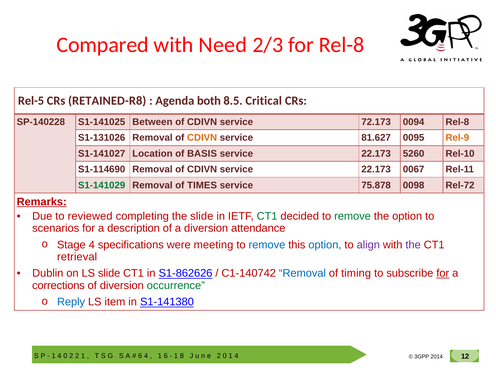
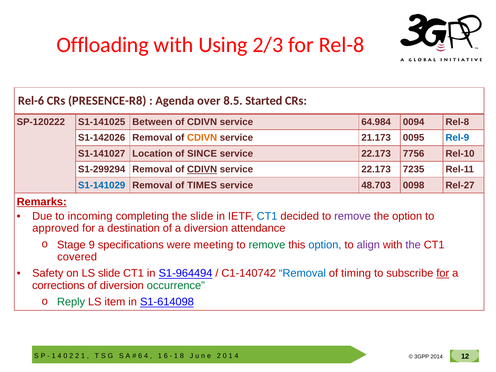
Compared: Compared -> Offloading
Need: Need -> Using
Rel-5: Rel-5 -> Rel-6
RETAINED-R8: RETAINED-R8 -> PRESENCE-R8
both: both -> over
Critical: Critical -> Started
SP-140228: SP-140228 -> SP-120222
72.173: 72.173 -> 64.984
S1-131026: S1-131026 -> S1-142026
81.627: 81.627 -> 21.173
Rel-9 colour: orange -> blue
BASIS: BASIS -> SINCE
5260: 5260 -> 7756
S1-114690: S1-114690 -> S1-299294
CDIVN at (202, 169) underline: none -> present
0067: 0067 -> 7235
S1-141029 colour: green -> blue
75.878: 75.878 -> 48.703
Rel-72: Rel-72 -> Rel-27
reviewed: reviewed -> incoming
CT1 at (267, 216) colour: green -> blue
remove at (353, 216) colour: green -> purple
scenarios: scenarios -> approved
description: description -> destination
Stage 4: 4 -> 9
remove at (267, 245) colour: blue -> green
retrieval: retrieval -> covered
Dublin: Dublin -> Safety
S1-862626: S1-862626 -> S1-964494
Reply colour: blue -> green
S1-141380: S1-141380 -> S1-614098
